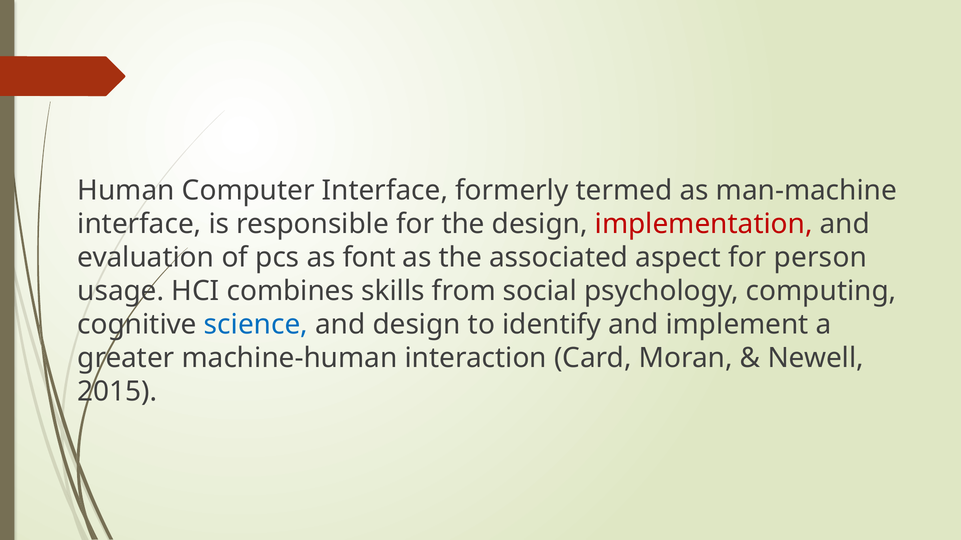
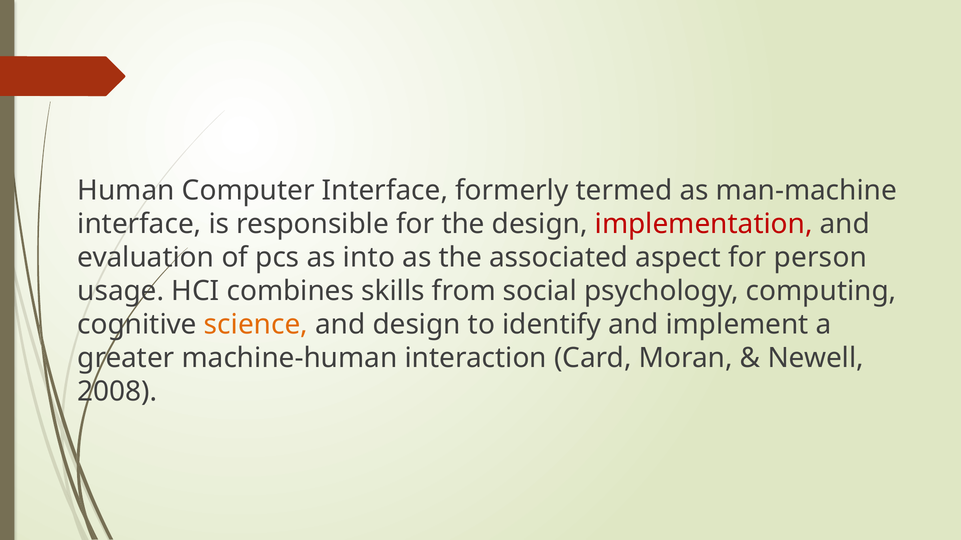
font: font -> into
science colour: blue -> orange
2015: 2015 -> 2008
